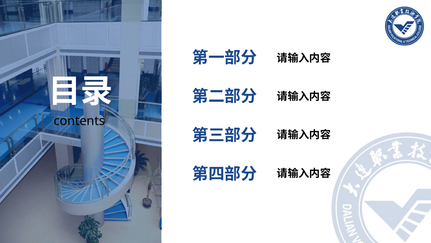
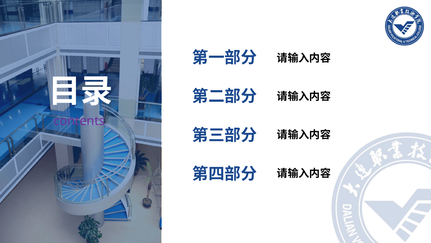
contents colour: black -> purple
